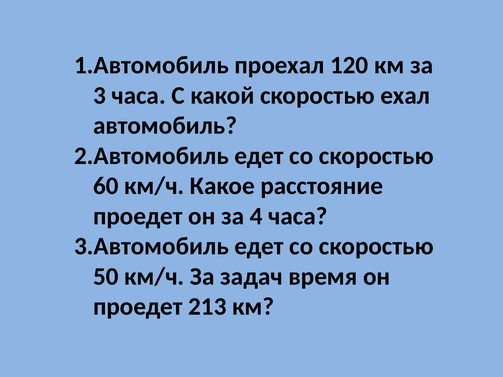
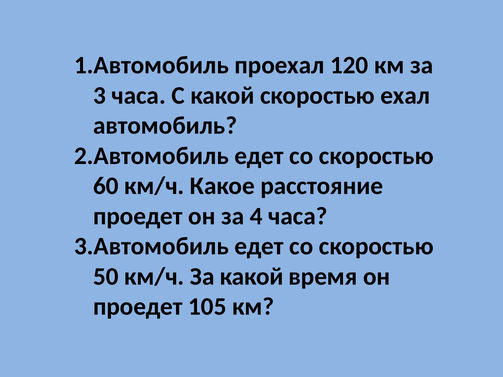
За задач: задач -> какой
213: 213 -> 105
